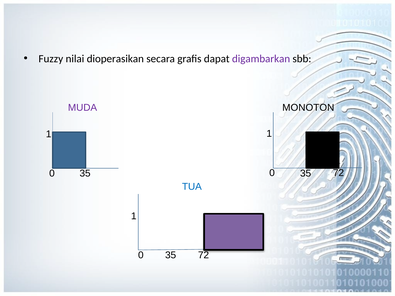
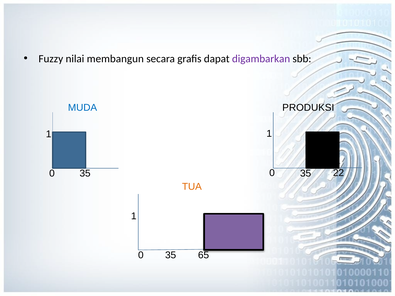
dioperasikan: dioperasikan -> membangun
MUDA colour: purple -> blue
MONOTON: MONOTON -> PRODUKSI
72 at (339, 173): 72 -> 22
TUA colour: blue -> orange
72 at (204, 255): 72 -> 65
